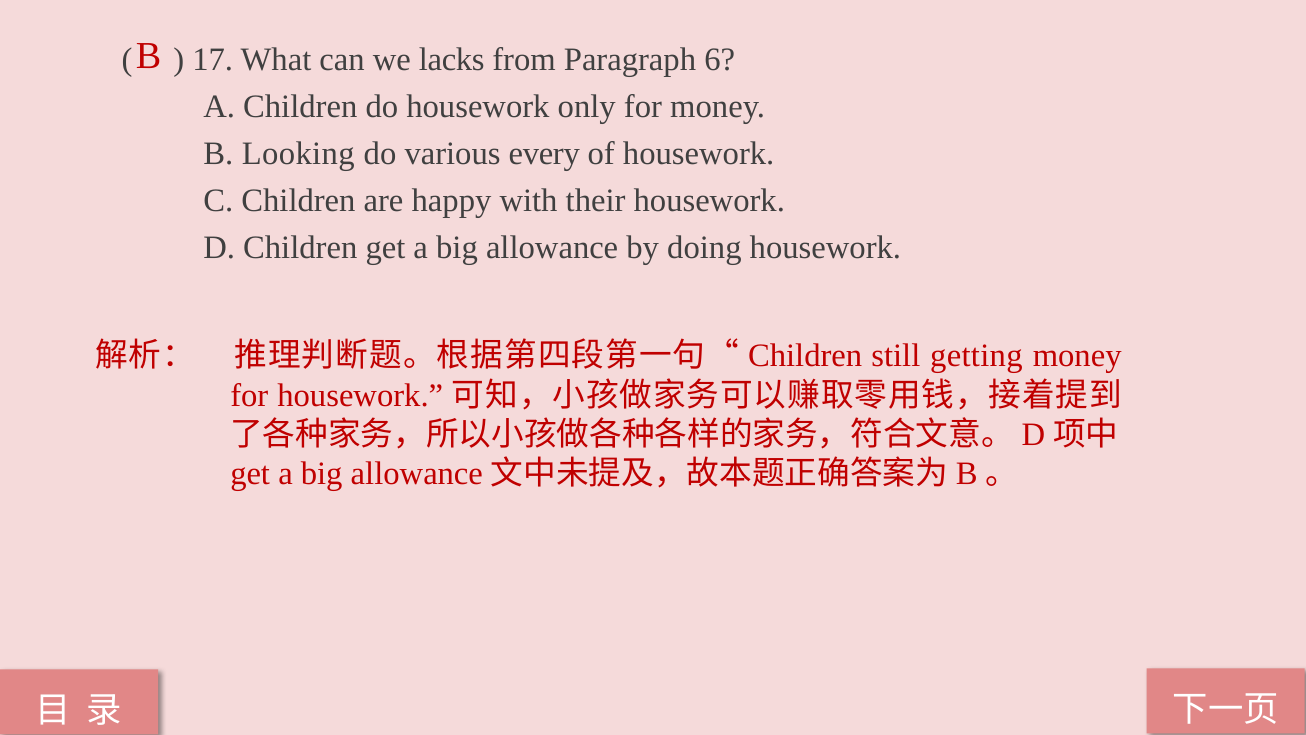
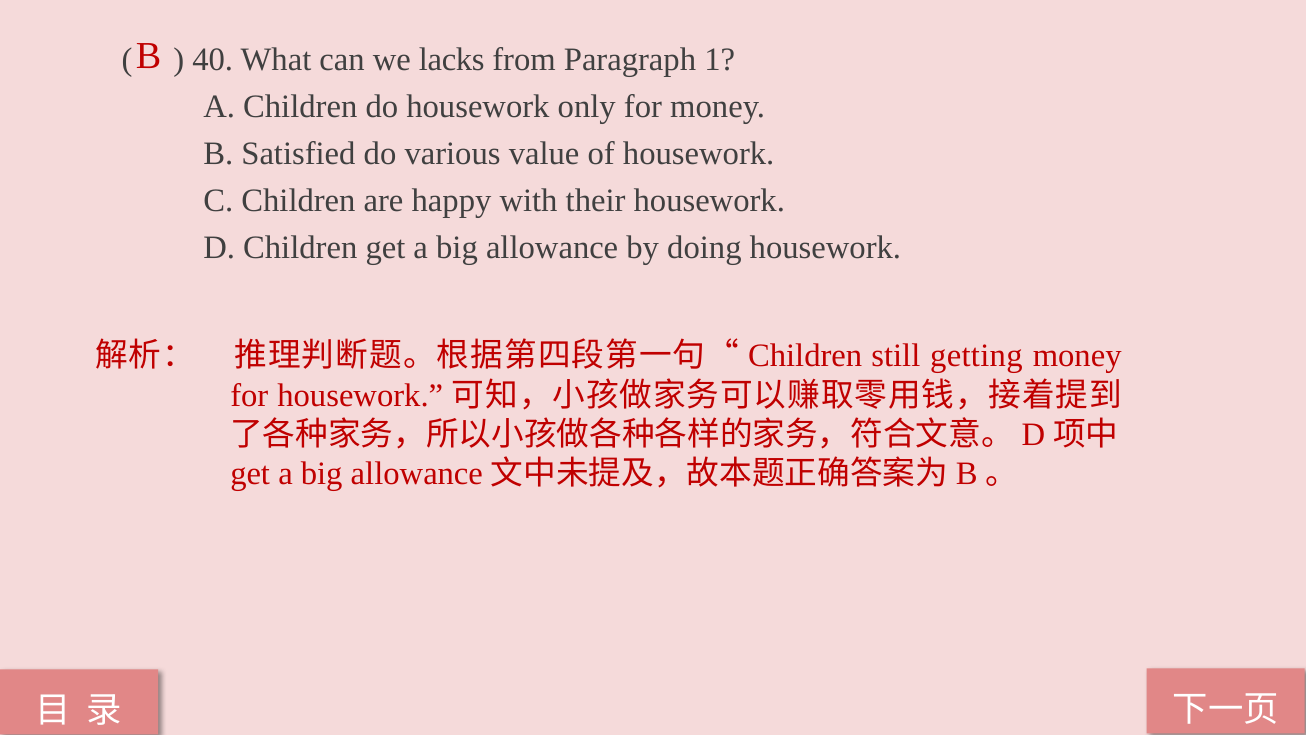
17: 17 -> 40
6: 6 -> 1
Looking: Looking -> Satisfied
every: every -> value
